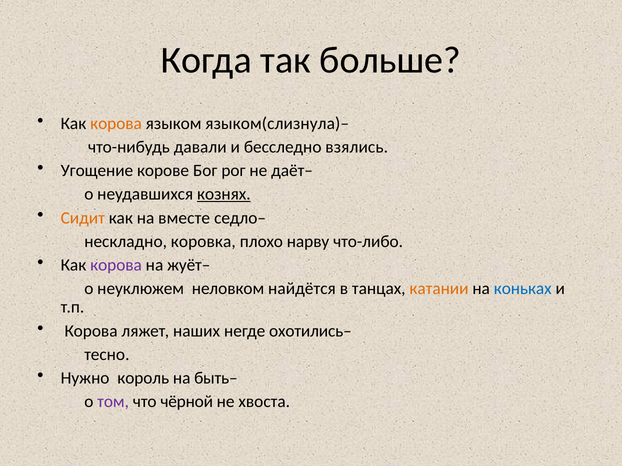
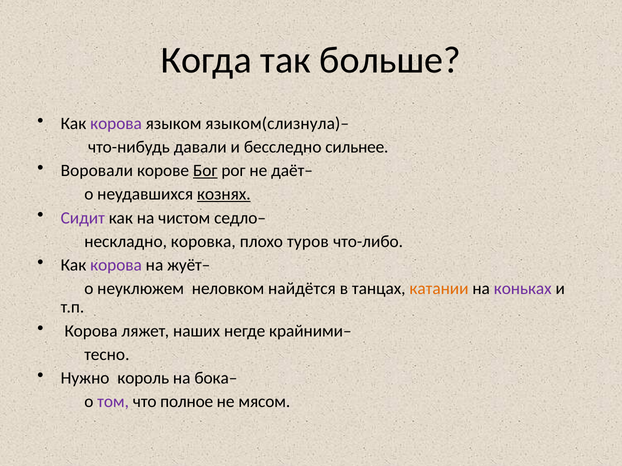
корова at (116, 124) colour: orange -> purple
взялись: взялись -> сильнее
Угощение: Угощение -> Воровали
Бог underline: none -> present
Сидит colour: orange -> purple
вместе: вместе -> чистом
нарву: нарву -> туров
коньках colour: blue -> purple
охотились–: охотились– -> крайними–
быть–: быть– -> бока–
чёрной: чёрной -> полное
хвоста: хвоста -> мясом
